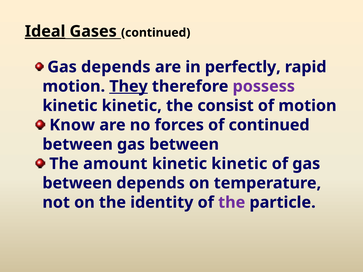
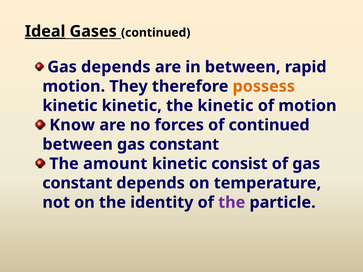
in perfectly: perfectly -> between
They underline: present -> none
possess colour: purple -> orange
the consist: consist -> kinetic
between gas between: between -> constant
kinetic at (239, 164): kinetic -> consist
between at (77, 183): between -> constant
